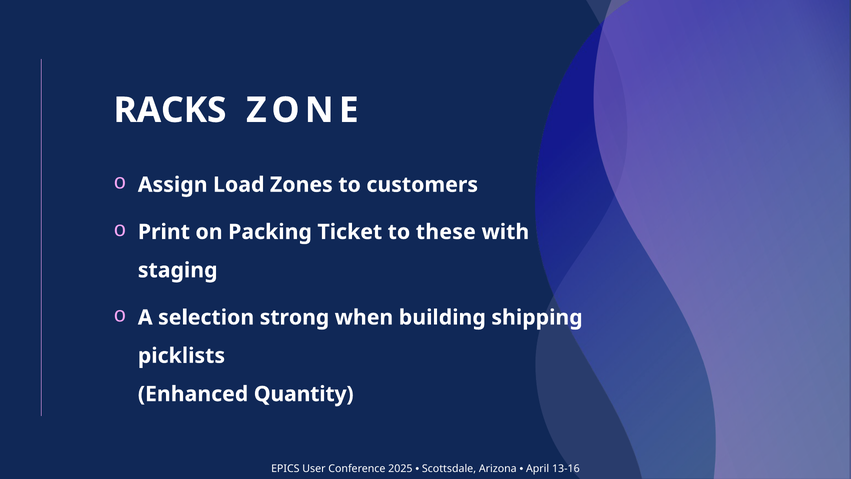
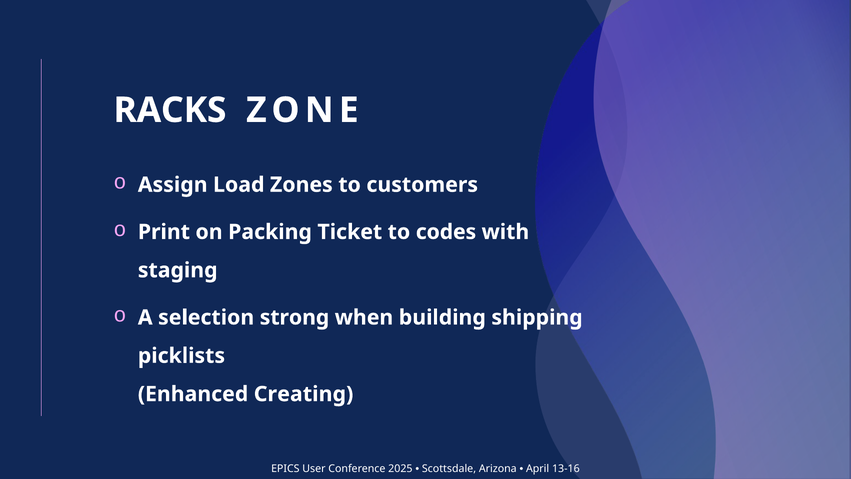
these: these -> codes
Quantity: Quantity -> Creating
